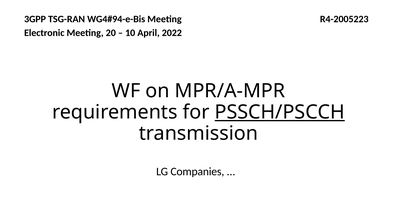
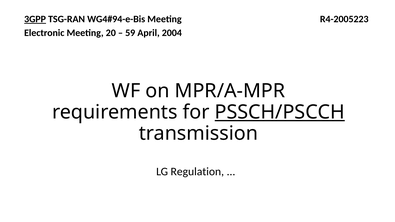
3GPP underline: none -> present
10: 10 -> 59
2022: 2022 -> 2004
Companies: Companies -> Regulation
